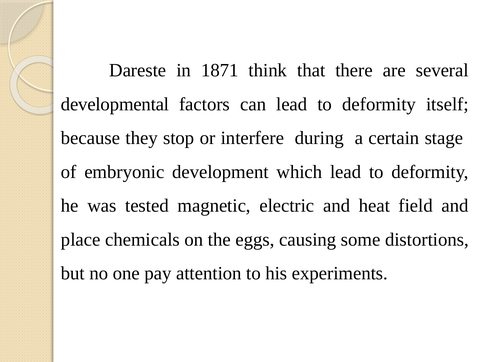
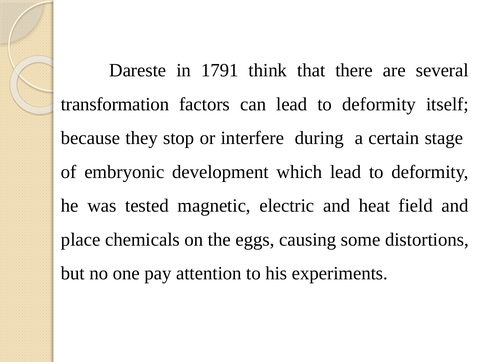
1871: 1871 -> 1791
developmental: developmental -> transformation
